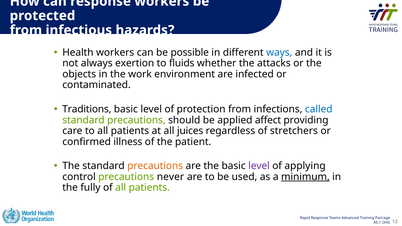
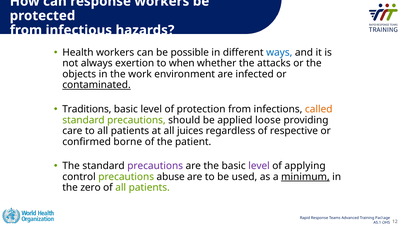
fluids: fluids -> when
contaminated underline: none -> present
called colour: blue -> orange
affect: affect -> loose
stretchers: stretchers -> respective
illness: illness -> borne
precautions at (155, 166) colour: orange -> purple
never: never -> abuse
fully: fully -> zero
